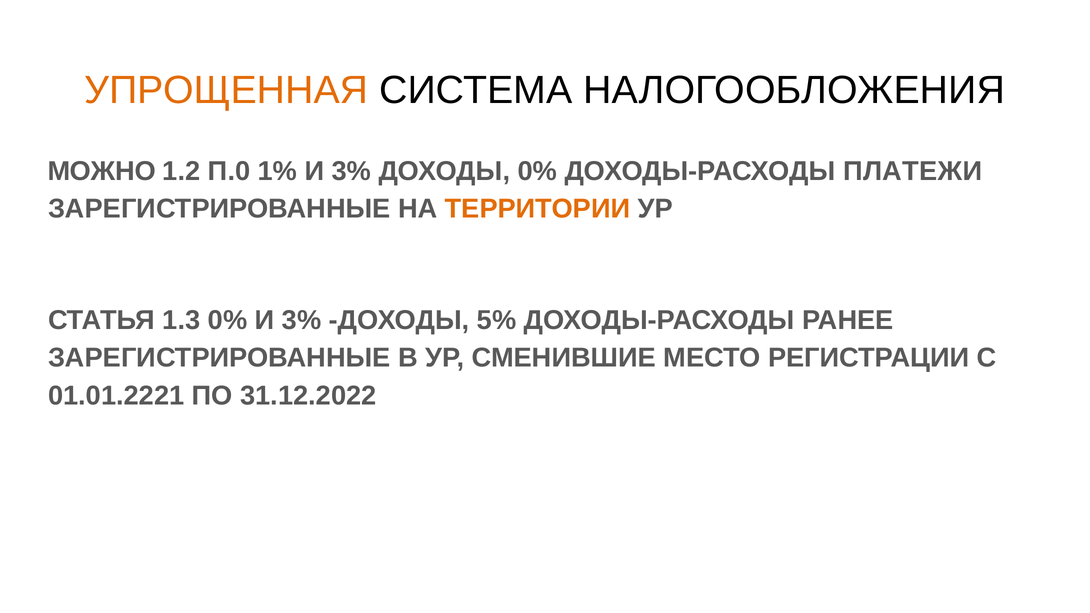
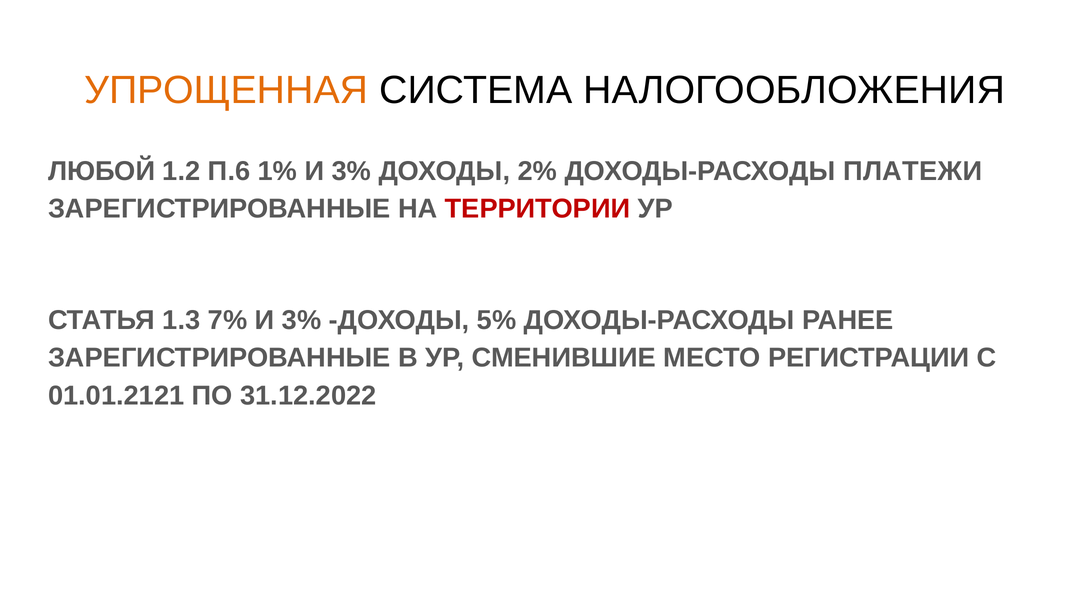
МОЖНО: МОЖНО -> ЛЮБОЙ
П.0: П.0 -> П.6
ДОХОДЫ 0%: 0% -> 2%
ТЕРРИТОРИИ colour: orange -> red
1.3 0%: 0% -> 7%
01.01.2221: 01.01.2221 -> 01.01.2121
